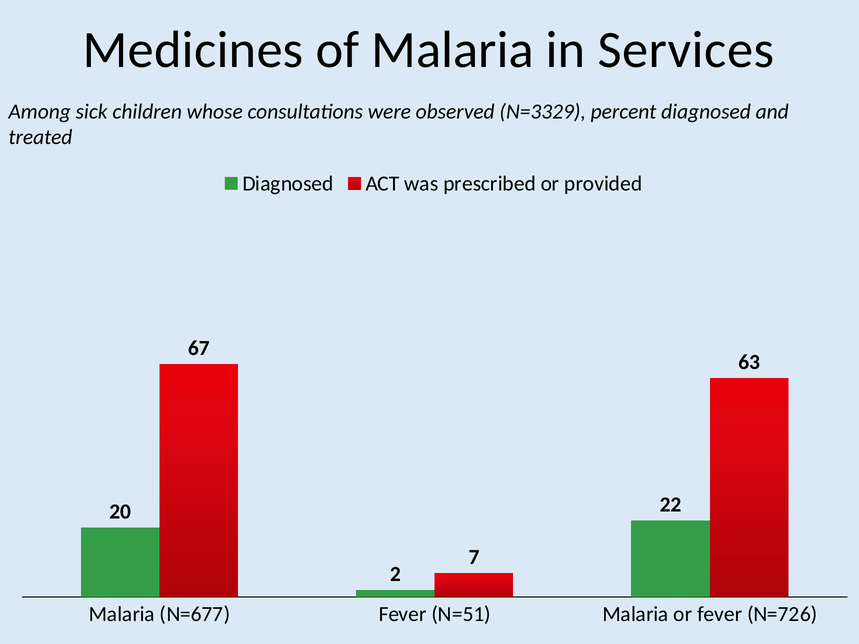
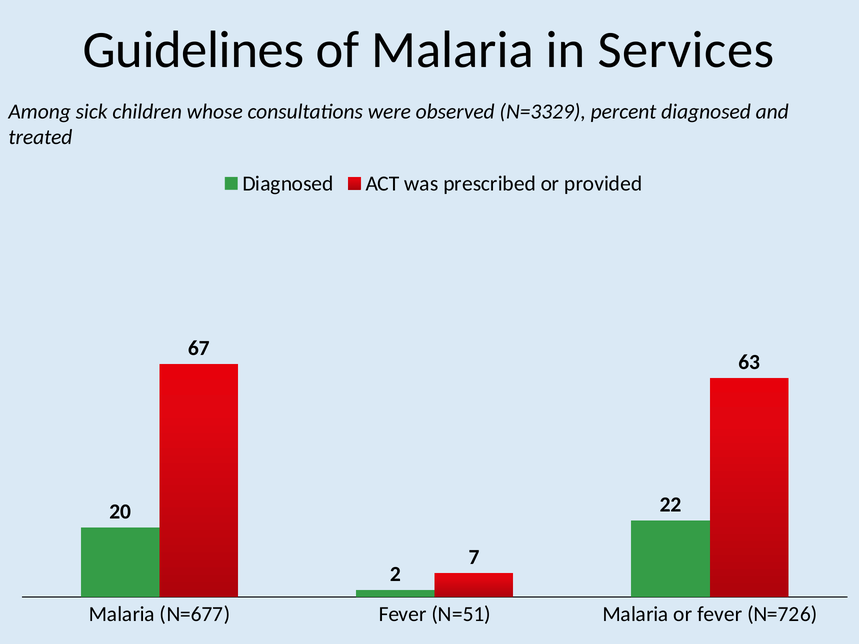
Medicines: Medicines -> Guidelines
